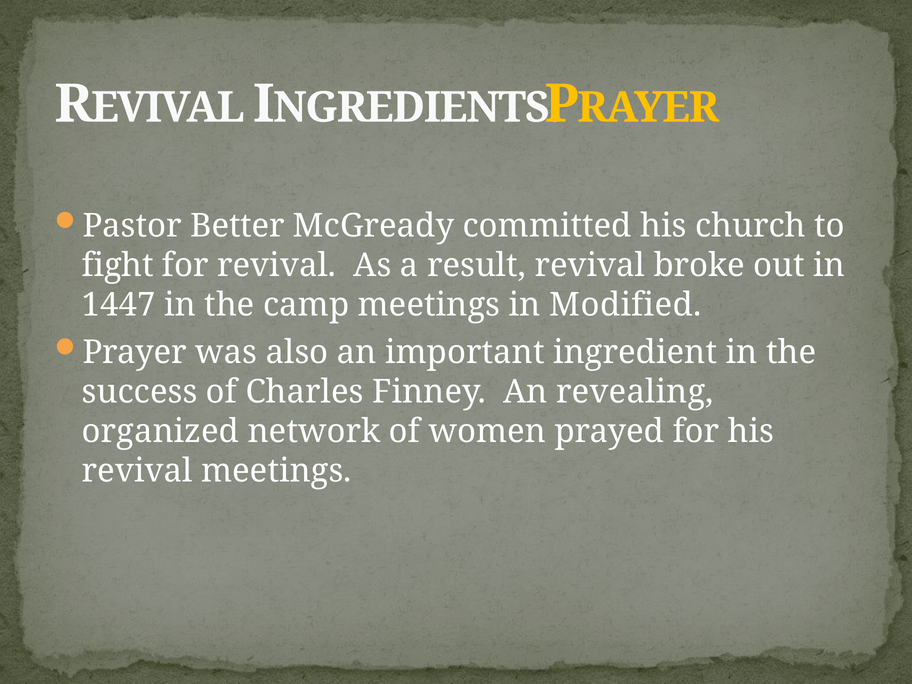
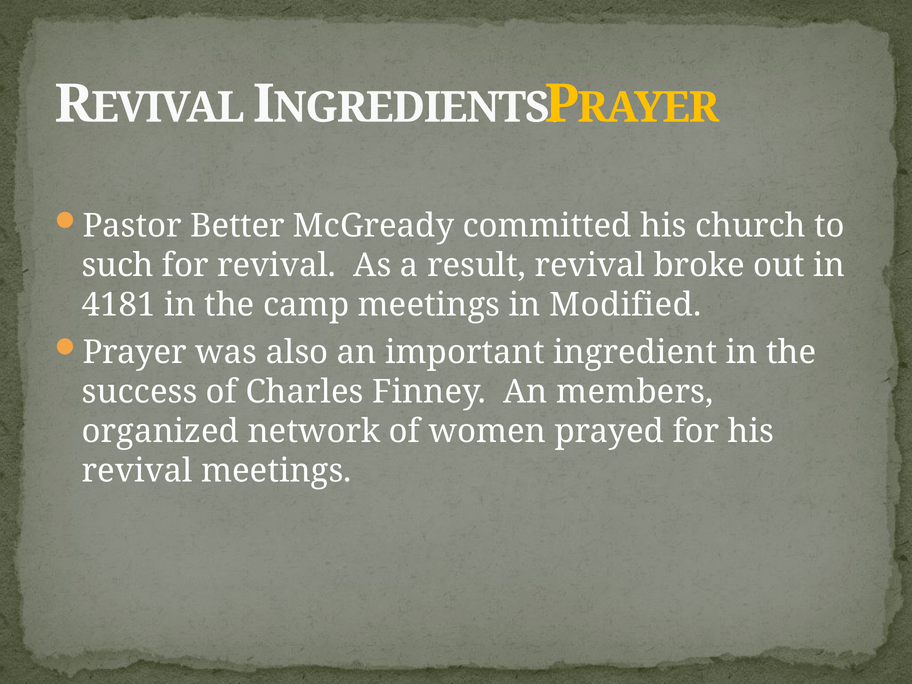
fight: fight -> such
1447: 1447 -> 4181
revealing: revealing -> members
